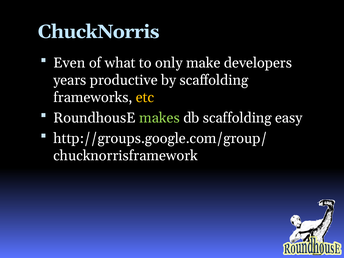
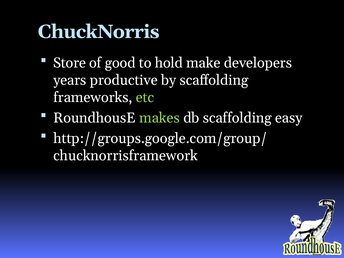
Even: Even -> Store
what: what -> good
only: only -> hold
etc colour: yellow -> light green
